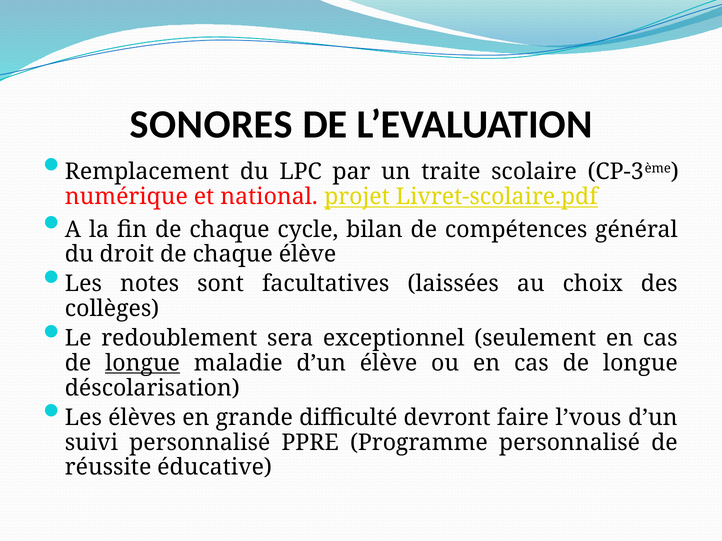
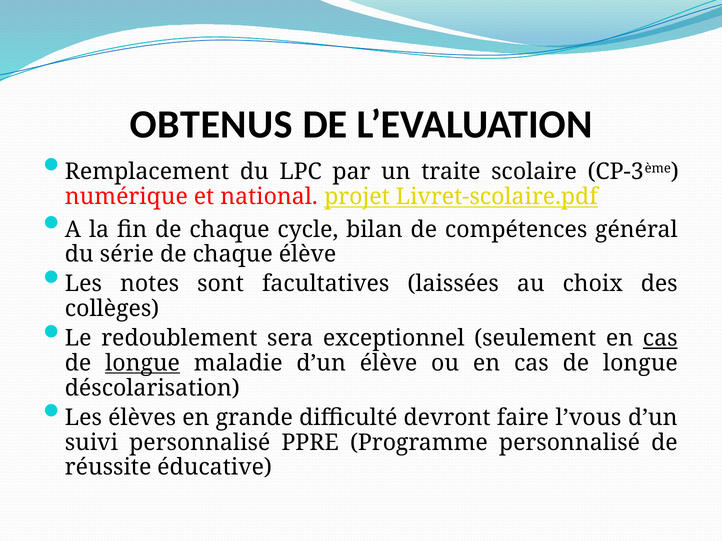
SONORES: SONORES -> OBTENUS
droit: droit -> série
cas at (660, 339) underline: none -> present
